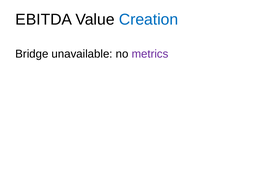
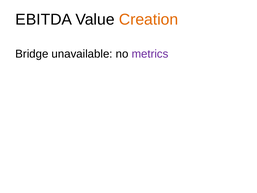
Creation colour: blue -> orange
